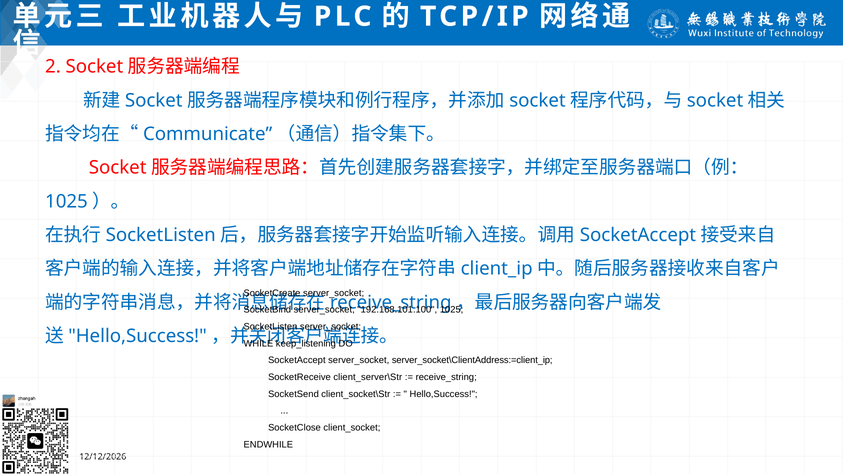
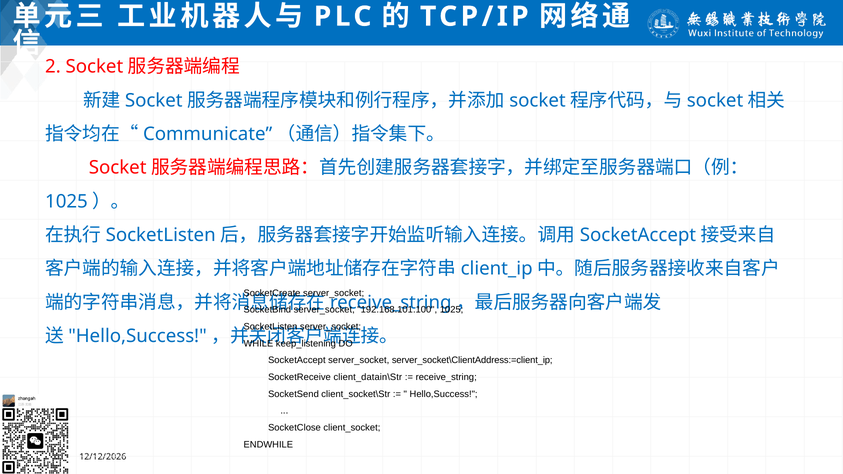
client_server\Str: client_server\Str -> client_datain\Str
